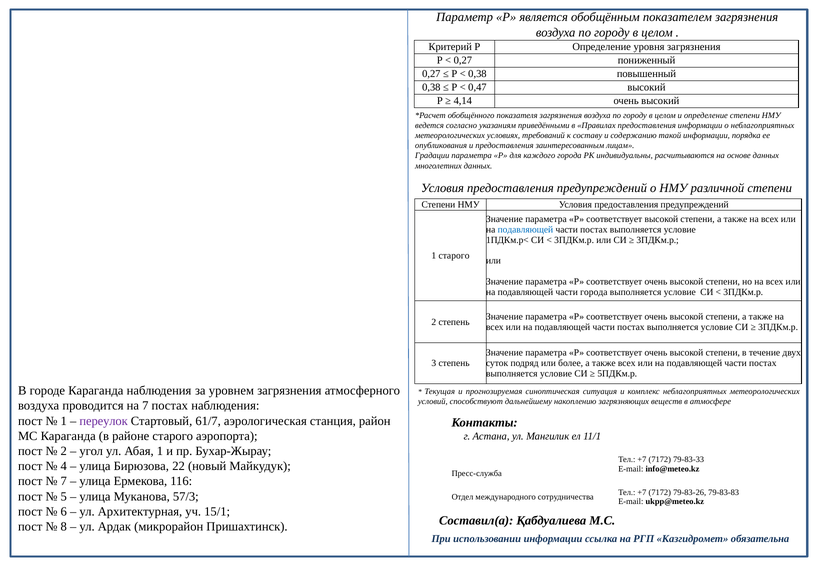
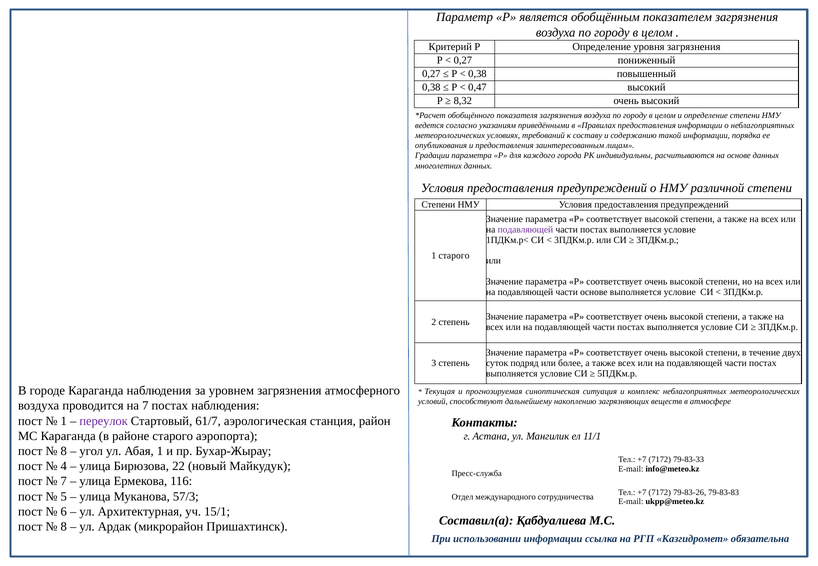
4,14: 4,14 -> 8,32
подавляющей at (525, 230) colour: blue -> purple
части города: города -> основе
2 at (64, 451): 2 -> 8
